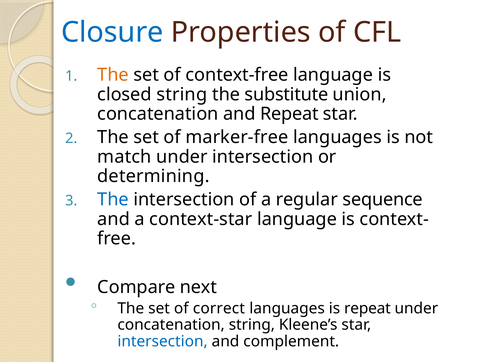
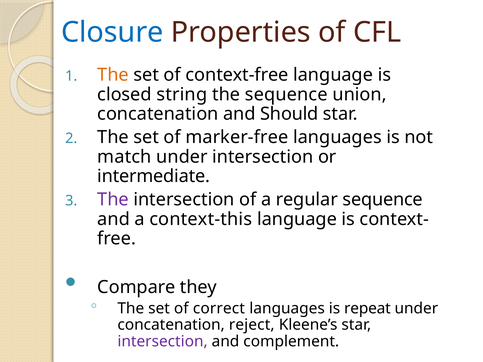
the substitute: substitute -> sequence
and Repeat: Repeat -> Should
determining: determining -> intermediate
The at (113, 200) colour: blue -> purple
context-star: context-star -> context-this
next: next -> they
concatenation string: string -> reject
intersection at (163, 342) colour: blue -> purple
